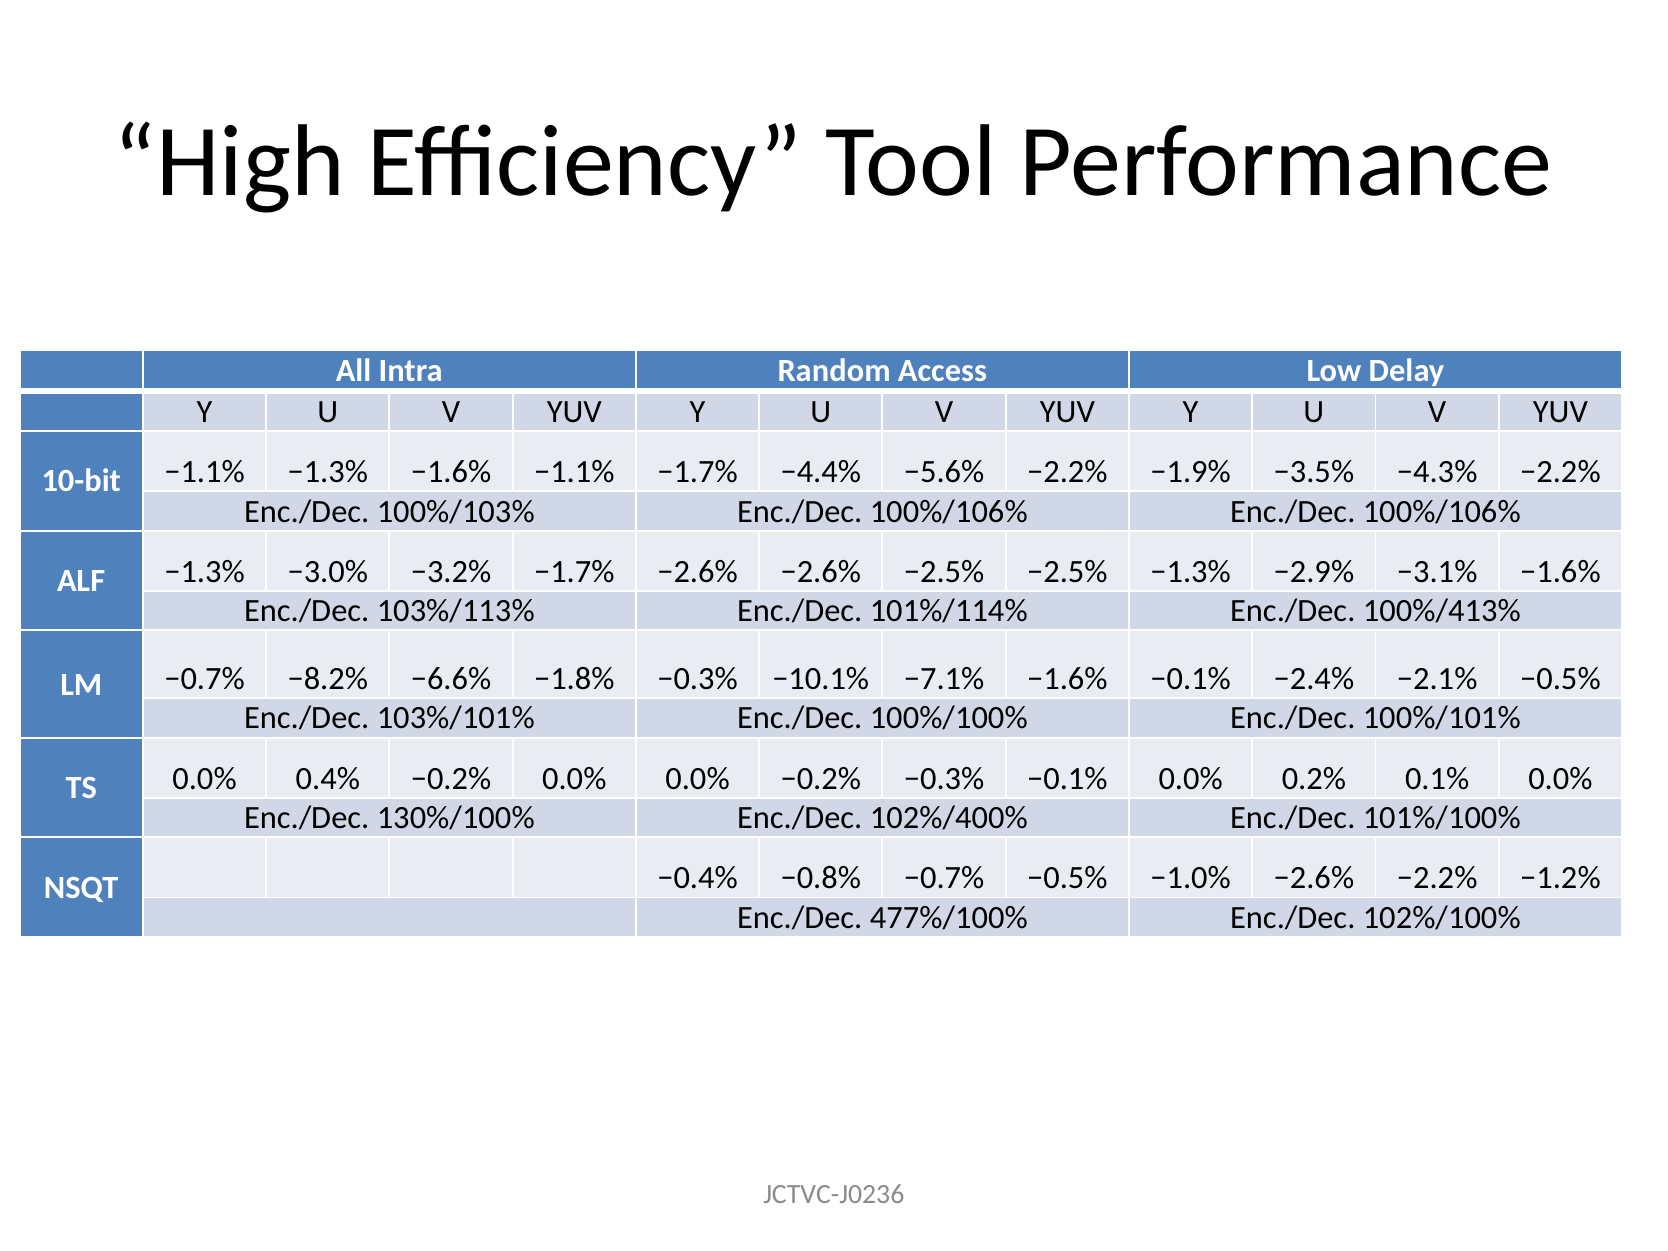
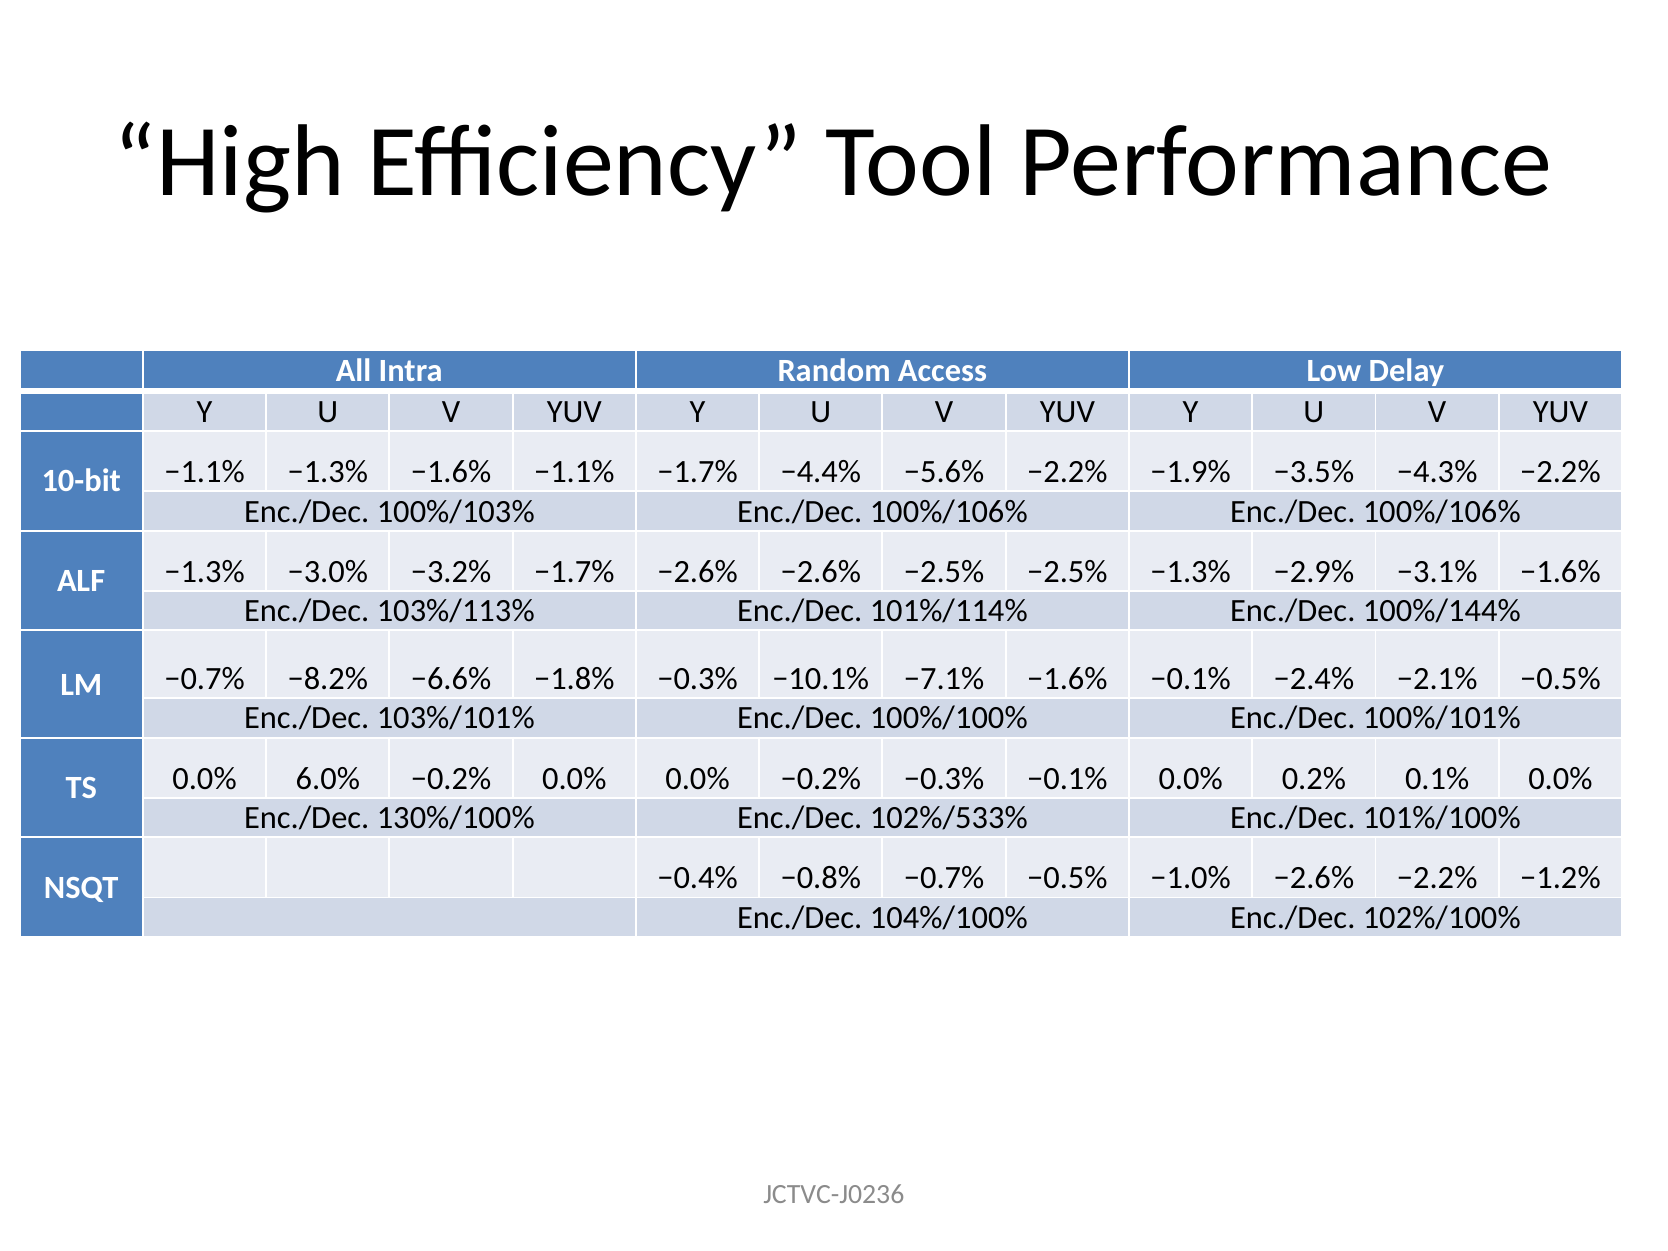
100%/413%: 100%/413% -> 100%/144%
0.4%: 0.4% -> 6.0%
102%/400%: 102%/400% -> 102%/533%
477%/100%: 477%/100% -> 104%/100%
